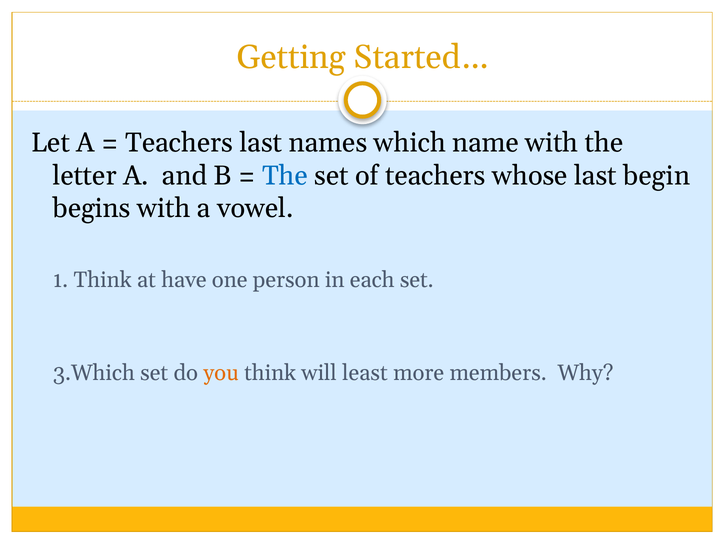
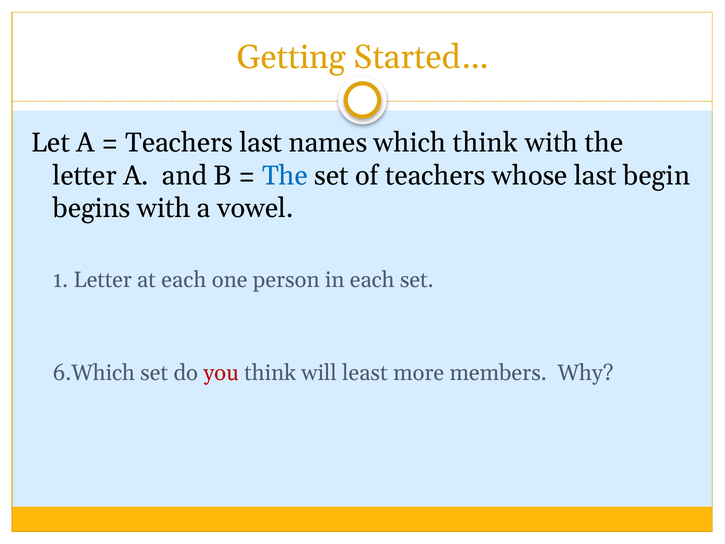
which name: name -> think
1 Think: Think -> Letter
at have: have -> each
3.Which: 3.Which -> 6.Which
you colour: orange -> red
